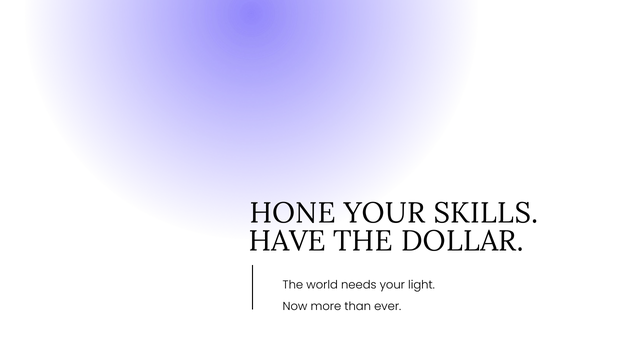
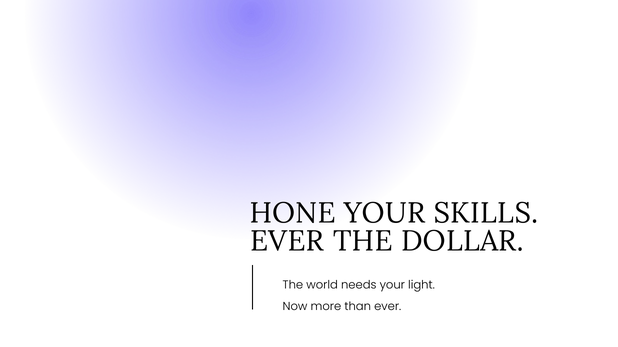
HAVE at (287, 242): HAVE -> EVER
